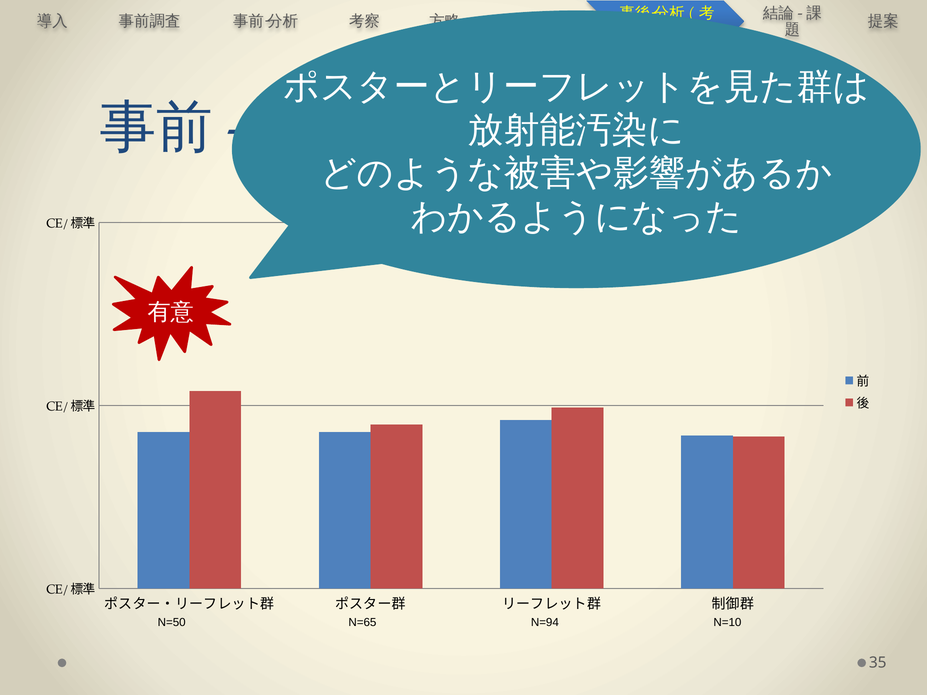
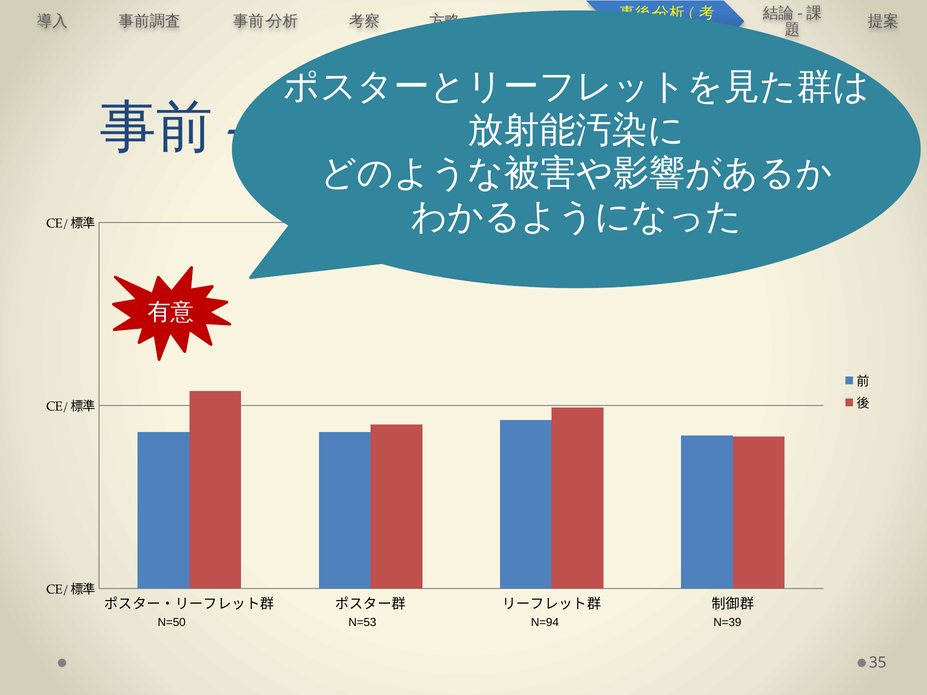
N=65: N=65 -> N=53
N=10: N=10 -> N=39
